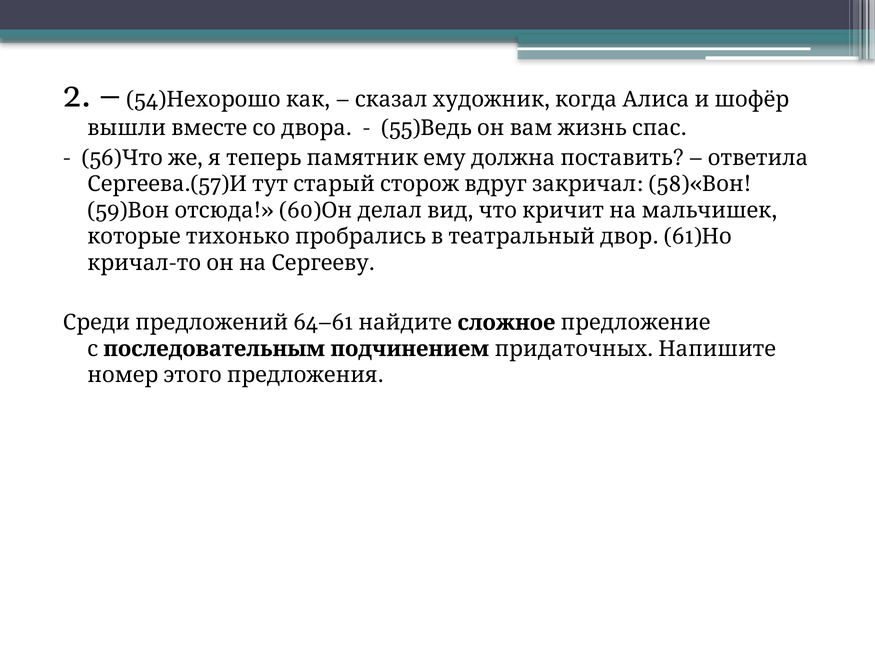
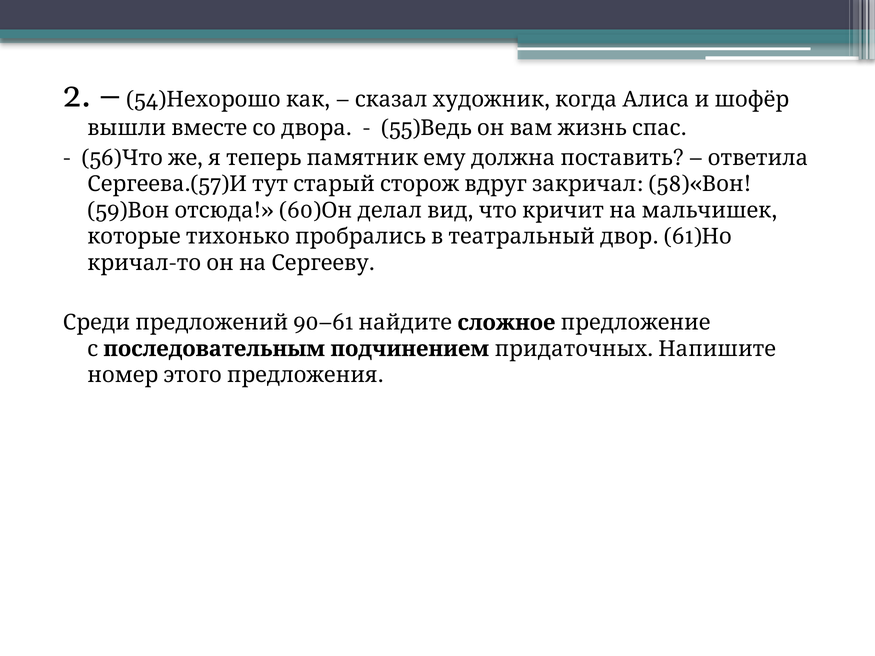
64–61: 64–61 -> 90–61
